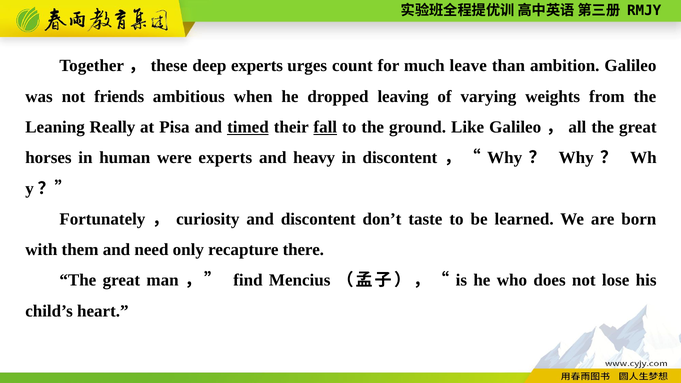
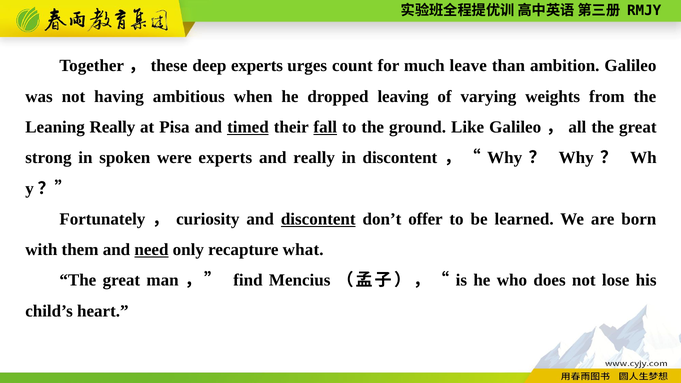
friends: friends -> having
horses: horses -> strong
human: human -> spoken
and heavy: heavy -> really
discontent at (318, 219) underline: none -> present
taste: taste -> offer
need underline: none -> present
there: there -> what
